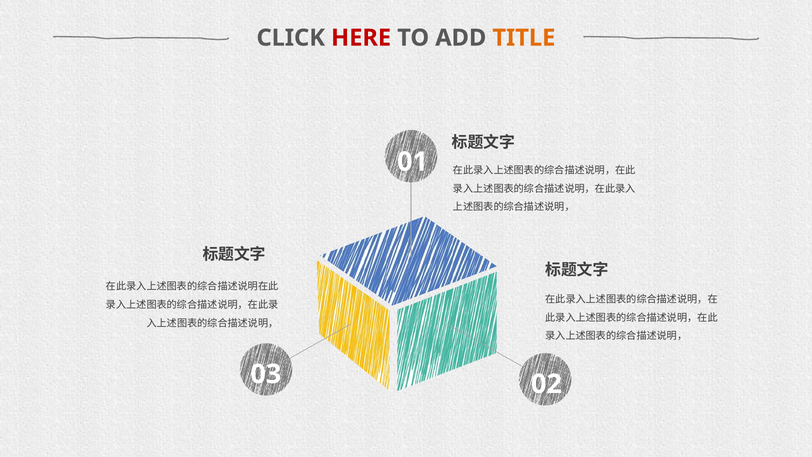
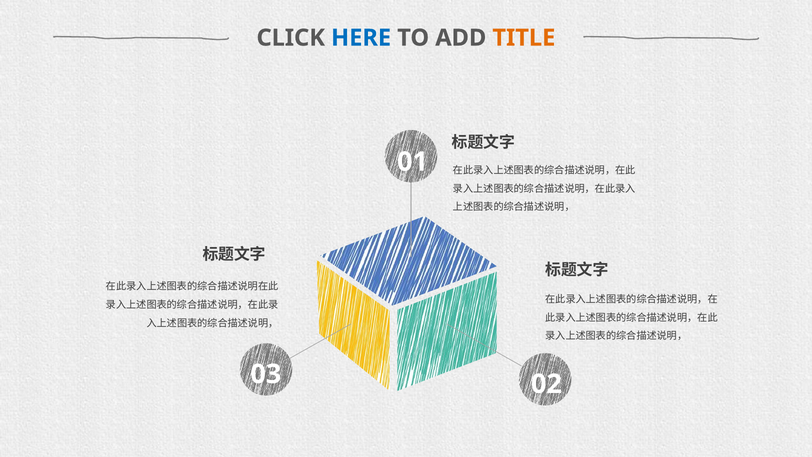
HERE colour: red -> blue
